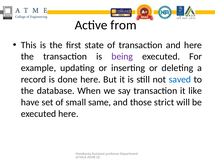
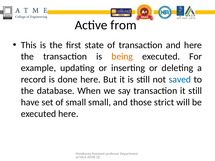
being colour: purple -> orange
it like: like -> still
small same: same -> small
